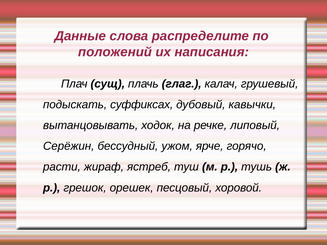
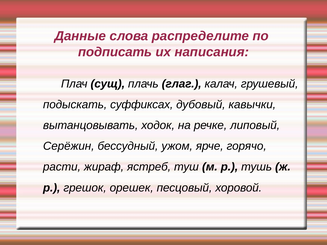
положений: положений -> подписать
